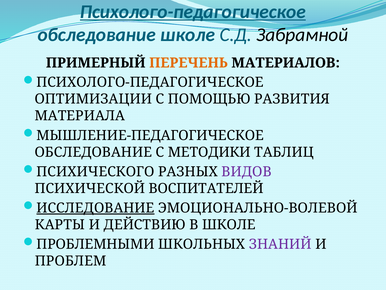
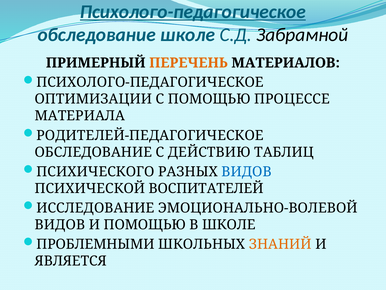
РАЗВИТИЯ: РАЗВИТИЯ -> ПРОЦЕССЕ
МЫШЛЕНИЕ-ПЕДАГОГИЧЕСКОЕ: МЫШЛЕНИЕ-ПЕДАГОГИЧЕСКОЕ -> РОДИТЕЛЕЙ-ПЕДАГОГИЧЕСКОЕ
МЕТОДИКИ: МЕТОДИКИ -> ДЕЙСТВИЮ
ВИДОВ at (247, 171) colour: purple -> blue
ИССЛЕДОВАНИЕ underline: present -> none
КАРТЫ at (60, 224): КАРТЫ -> ВИДОВ
И ДЕЙСТВИЮ: ДЕЙСТВИЮ -> ПОМОЩЬЮ
ЗНАНИЙ colour: purple -> orange
ПРОБЛЕМ: ПРОБЛЕМ -> ЯВЛЯЕТСЯ
